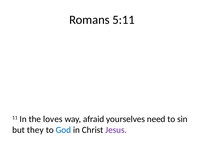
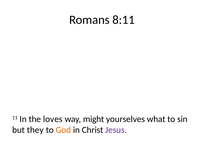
5:11: 5:11 -> 8:11
afraid: afraid -> might
need: need -> what
God colour: blue -> orange
